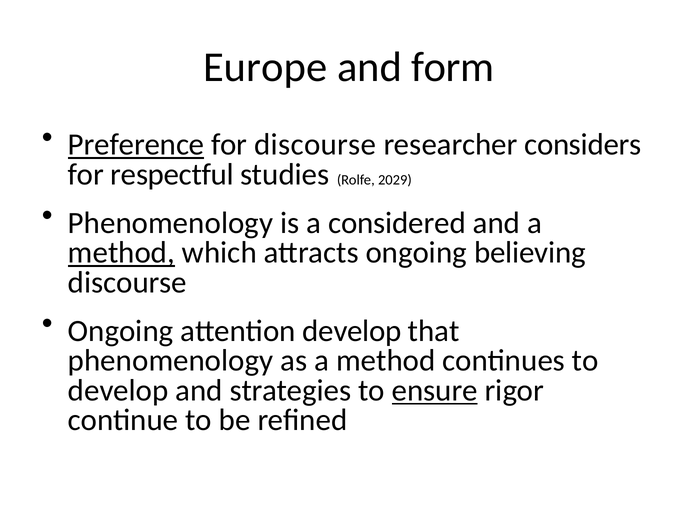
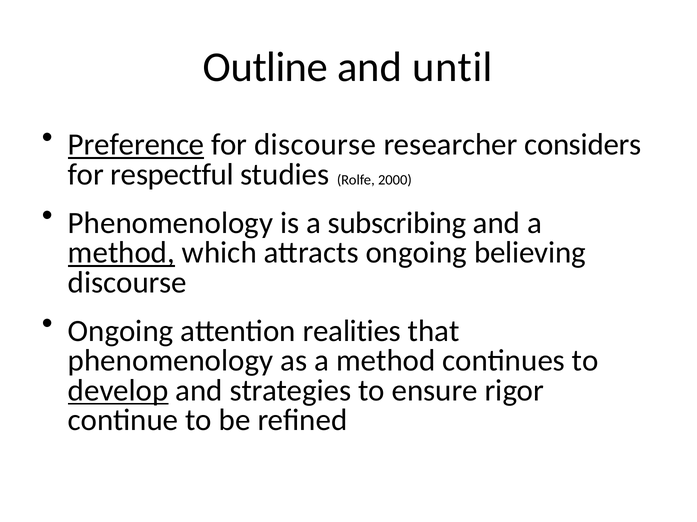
Europe: Europe -> Outline
form: form -> until
2029: 2029 -> 2000
considered: considered -> subscribing
attention develop: develop -> realities
develop at (118, 391) underline: none -> present
ensure underline: present -> none
